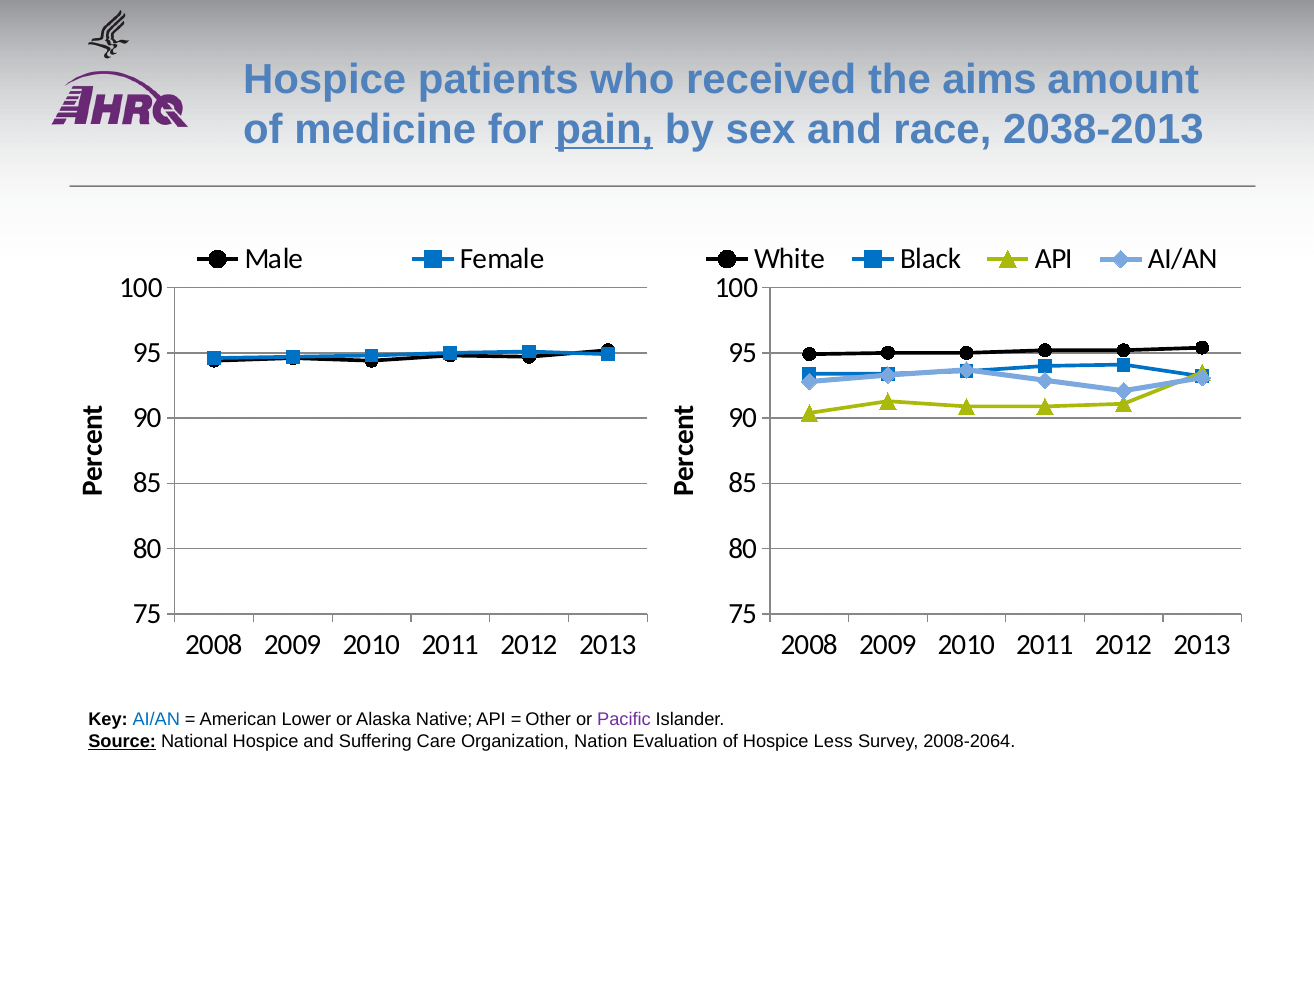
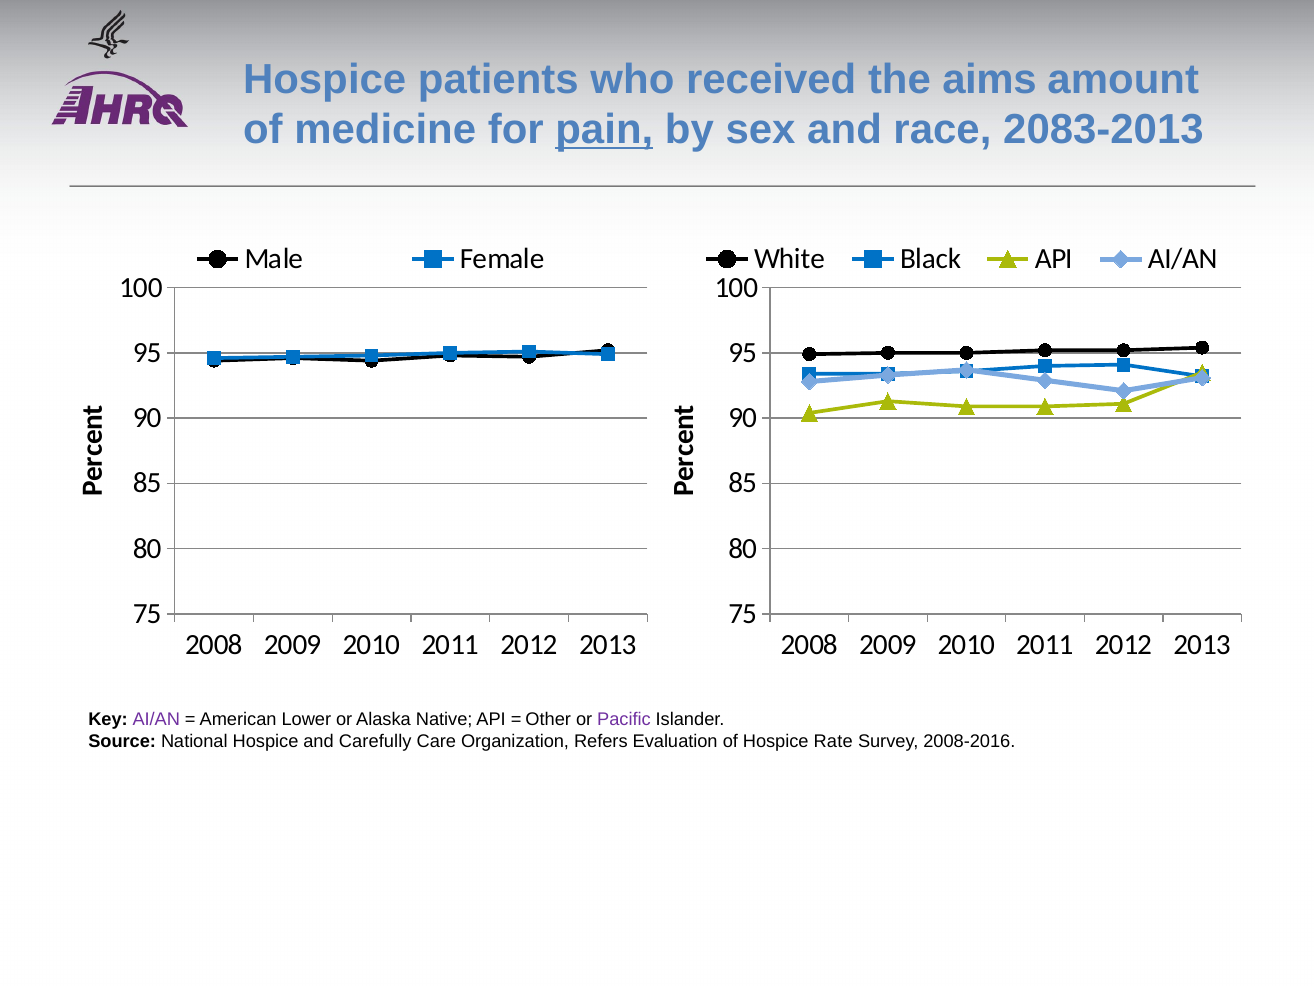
2038-2013: 2038-2013 -> 2083-2013
AI/AN at (156, 719) colour: blue -> purple
Source underline: present -> none
Suffering: Suffering -> Carefully
Nation: Nation -> Refers
Less: Less -> Rate
2008-2064: 2008-2064 -> 2008-2016
